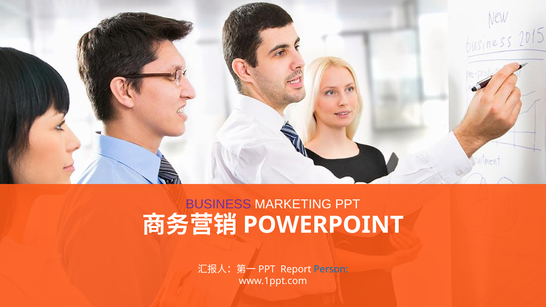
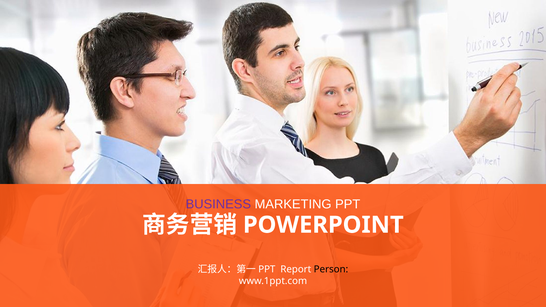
Person colour: blue -> black
